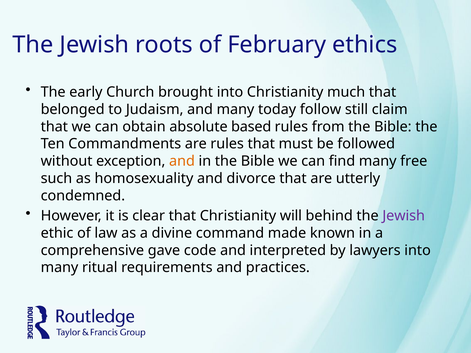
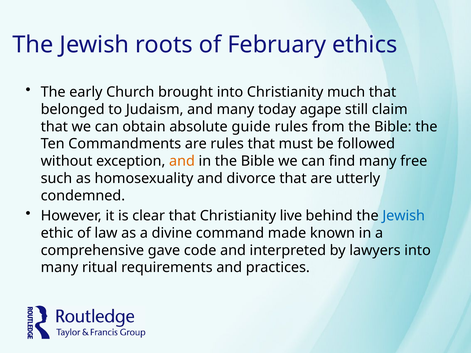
follow: follow -> agape
based: based -> guide
will: will -> live
Jewish at (404, 216) colour: purple -> blue
